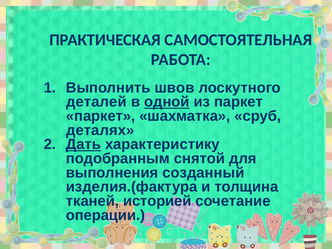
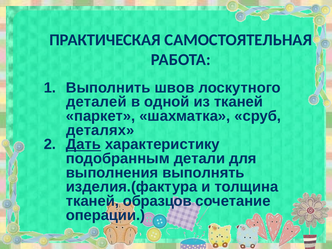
одной underline: present -> none
из паркет: паркет -> тканей
снятой: снятой -> детали
созданный: созданный -> выполнять
историей: историей -> образцов
